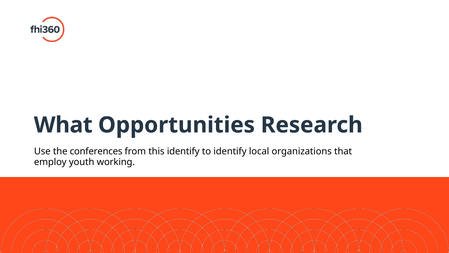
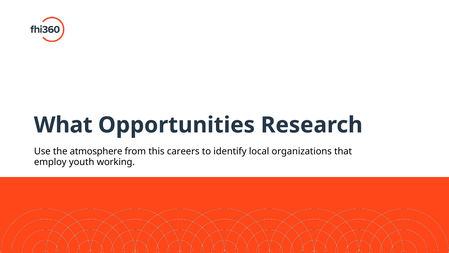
conferences: conferences -> atmosphere
this identify: identify -> careers
